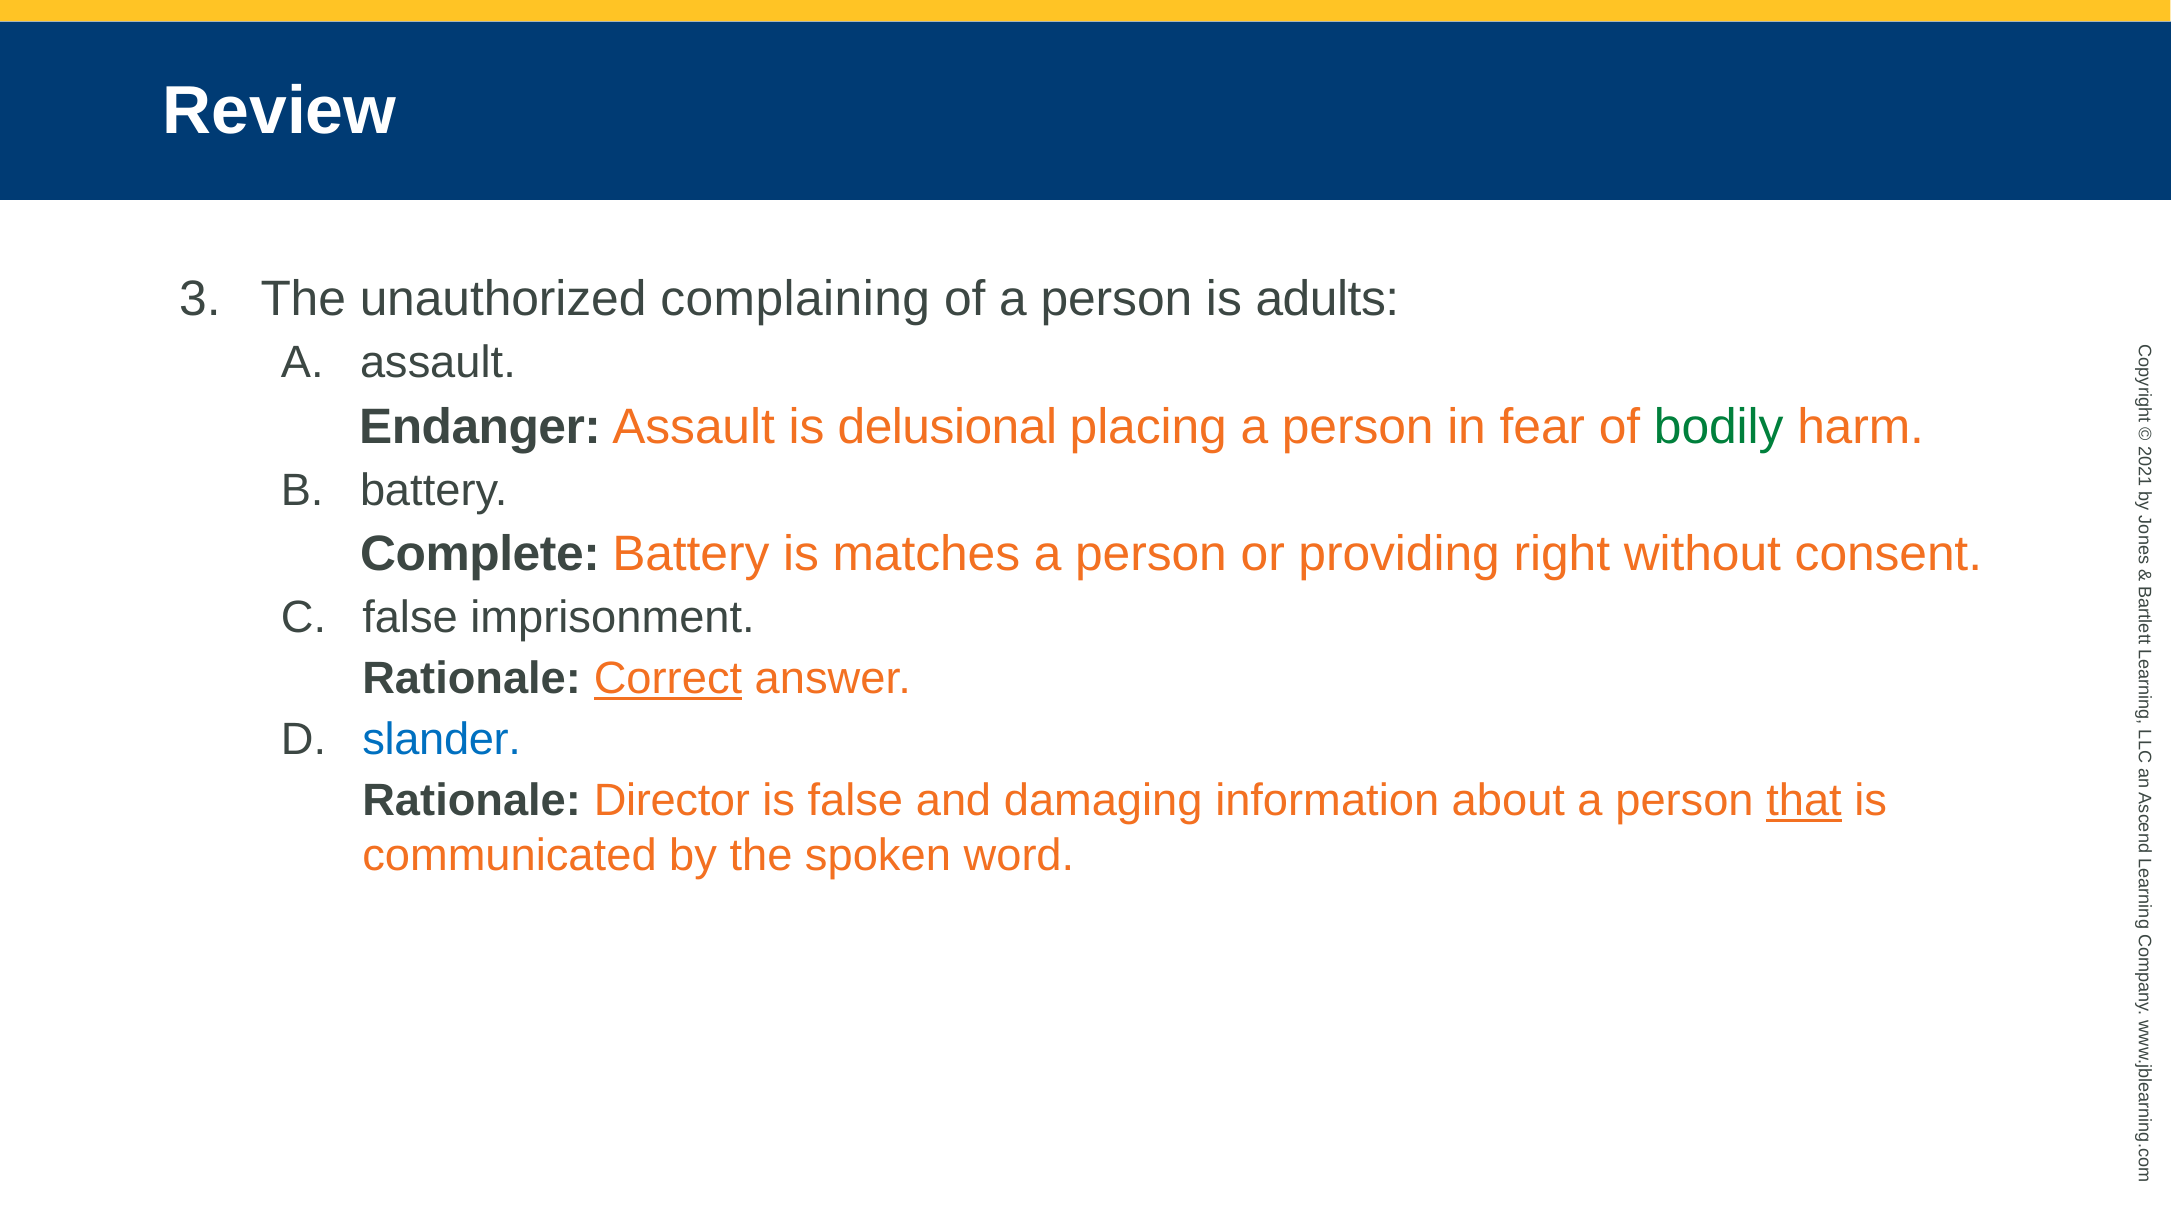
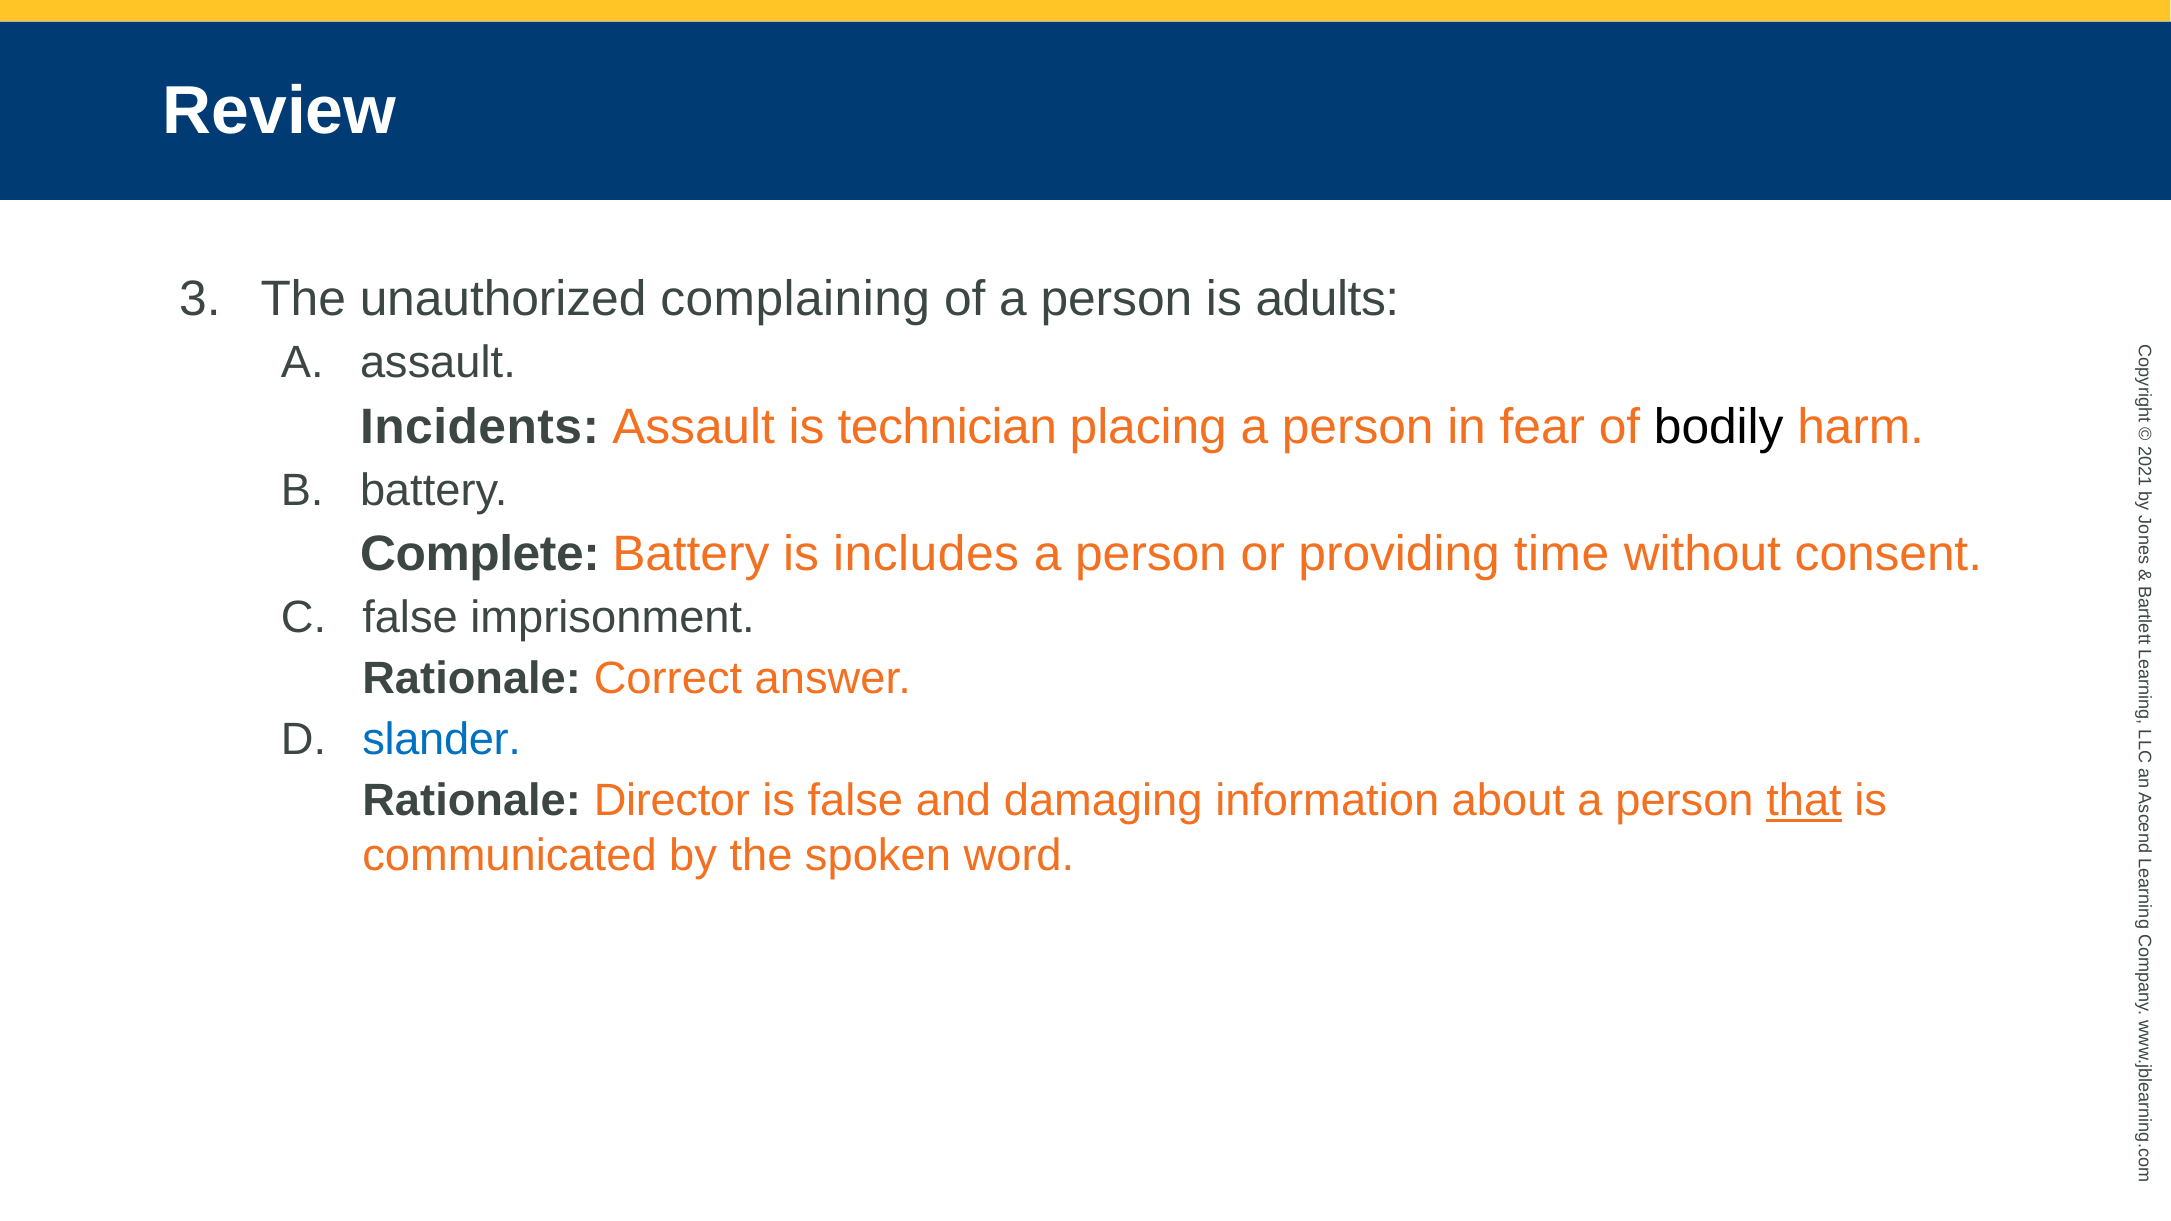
Endanger: Endanger -> Incidents
delusional: delusional -> technician
bodily colour: green -> black
matches: matches -> includes
right: right -> time
Correct underline: present -> none
